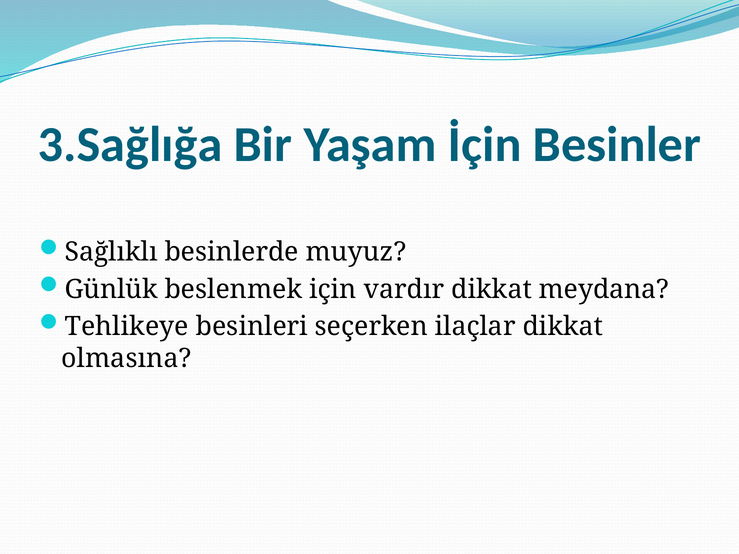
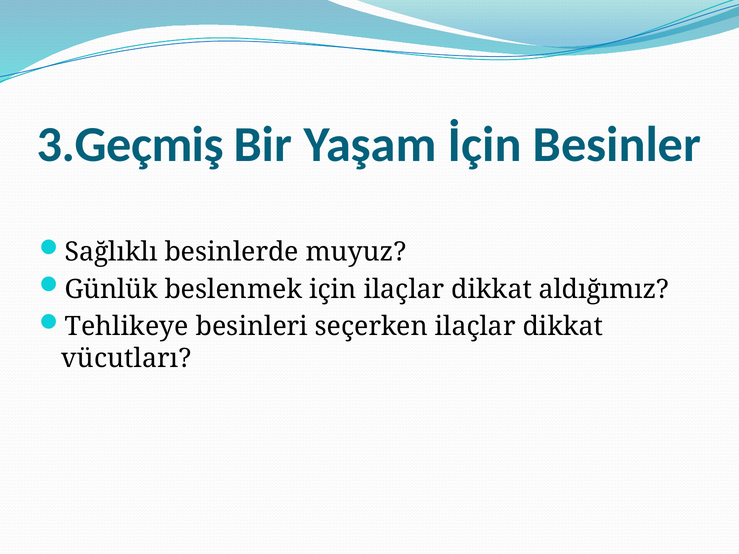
3.Sağlığa: 3.Sağlığa -> 3.Geçmiş
için vardır: vardır -> ilaçlar
meydana: meydana -> aldığımız
olmasına: olmasına -> vücutları
